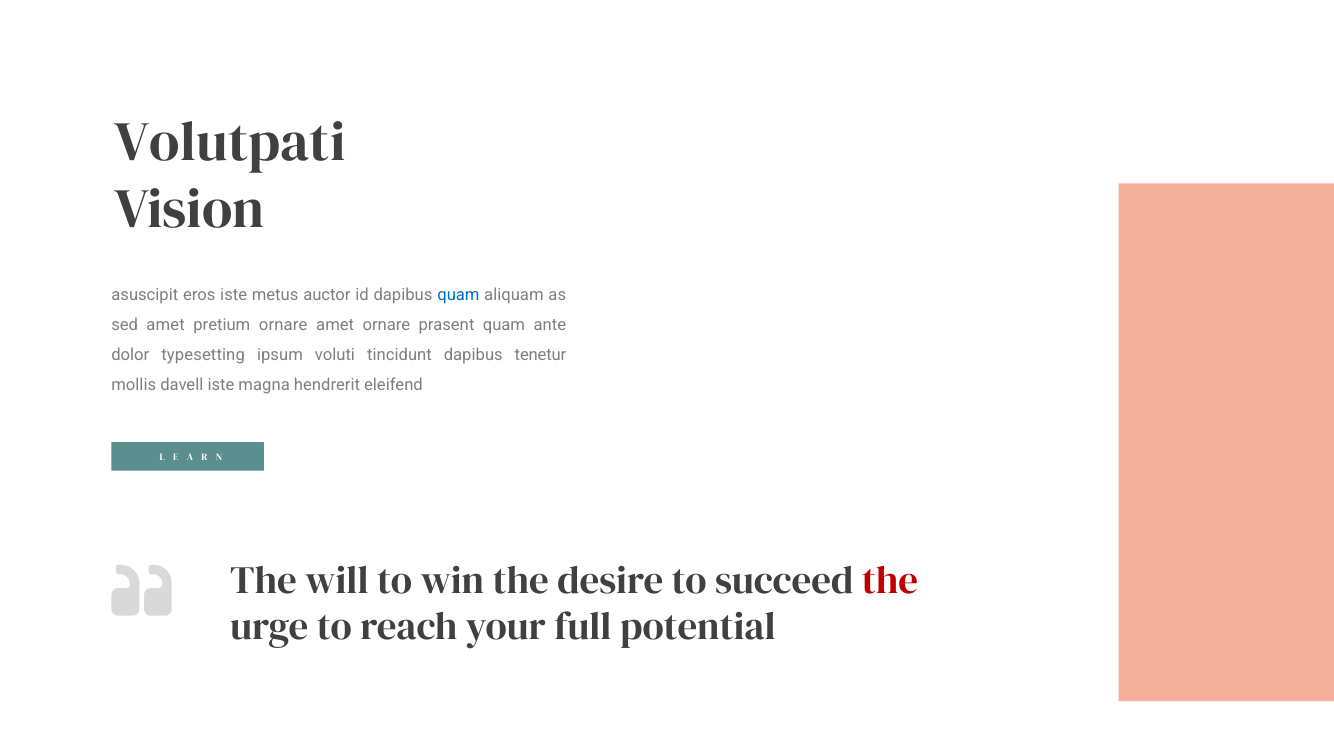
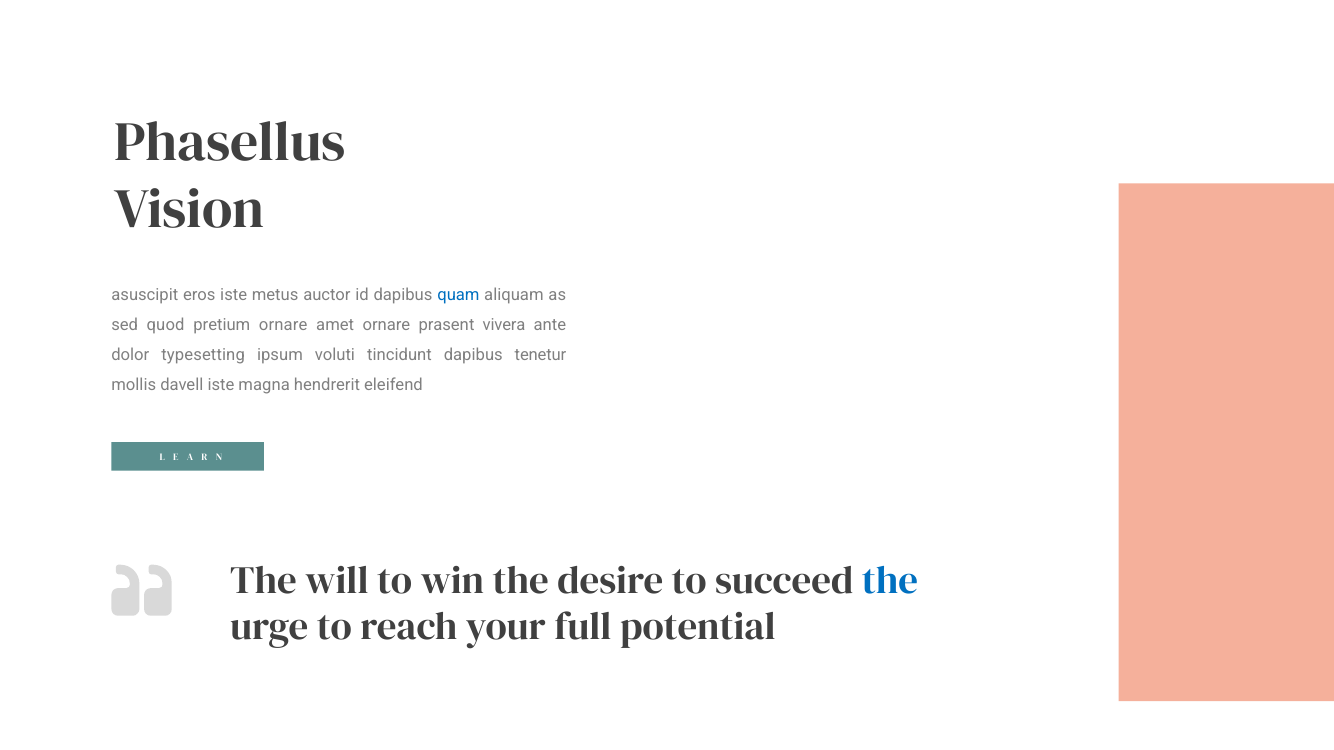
Volutpati: Volutpati -> Phasellus
sed amet: amet -> quod
prasent quam: quam -> vivera
the at (890, 581) colour: red -> blue
